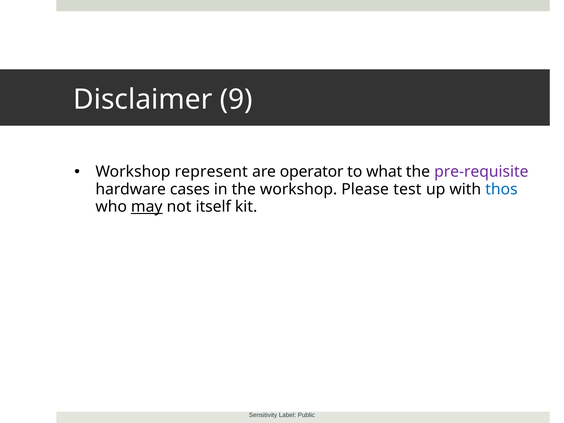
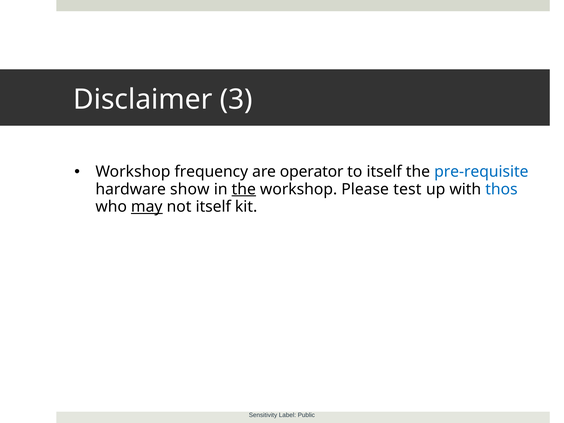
9: 9 -> 3
represent: represent -> frequency
to what: what -> itself
pre-requisite colour: purple -> blue
cases: cases -> show
the at (244, 189) underline: none -> present
